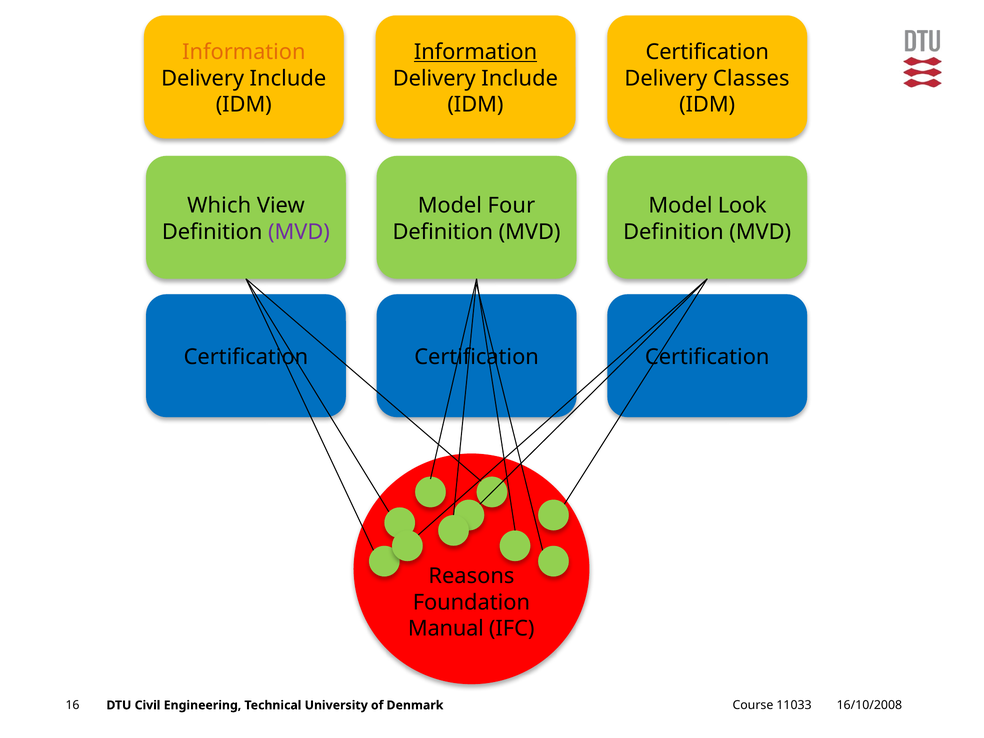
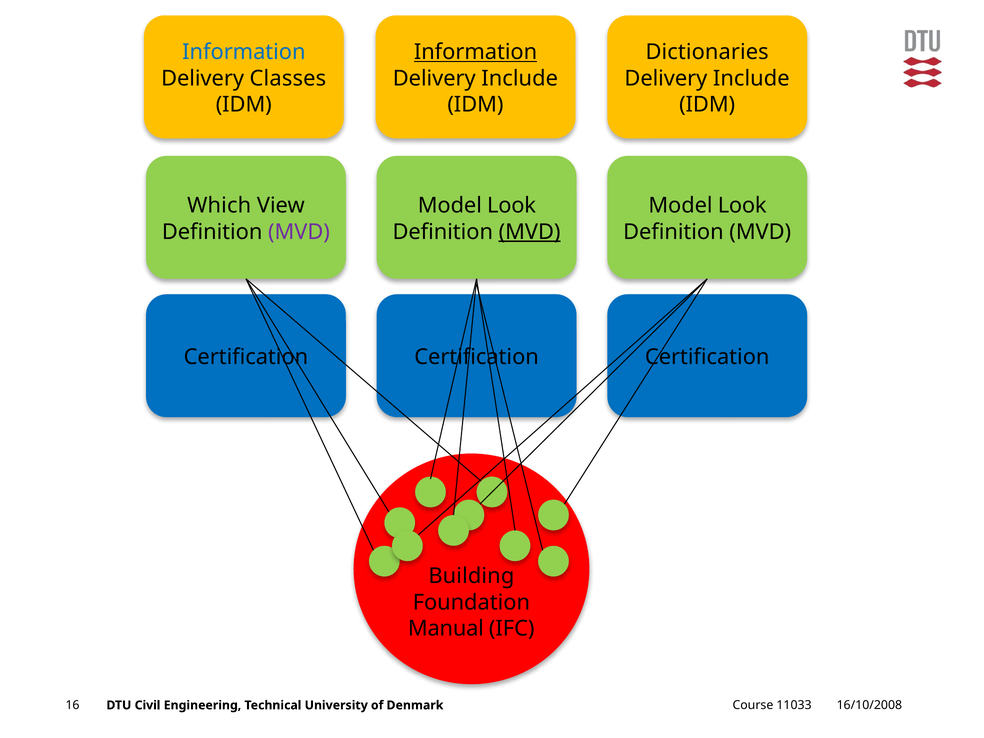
Information at (244, 52) colour: orange -> blue
Certification at (707, 52): Certification -> Dictionaries
Include at (288, 78): Include -> Classes
Classes at (751, 78): Classes -> Include
Four at (511, 206): Four -> Look
MVD at (530, 232) underline: none -> present
Reasons: Reasons -> Building
